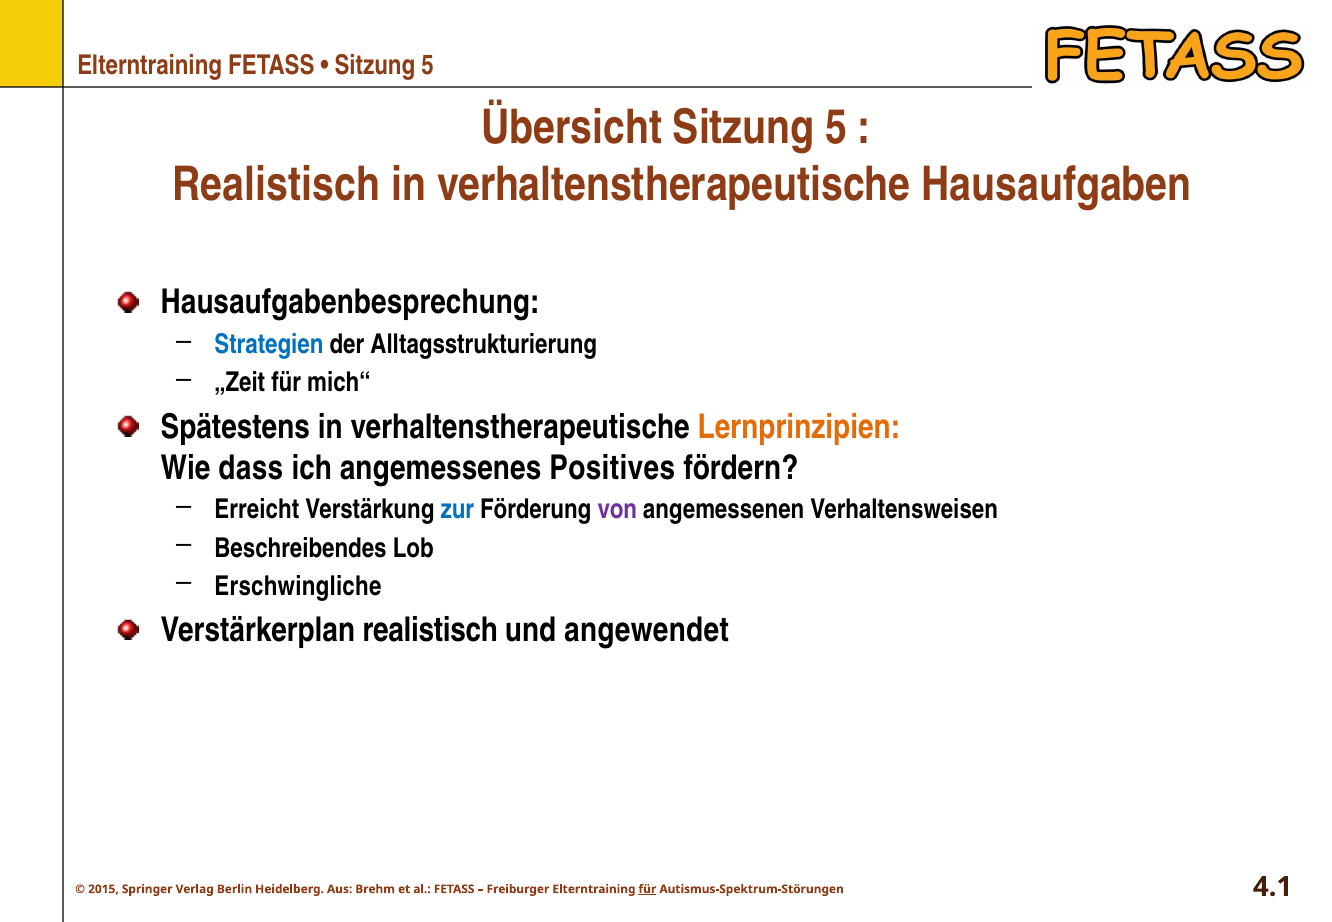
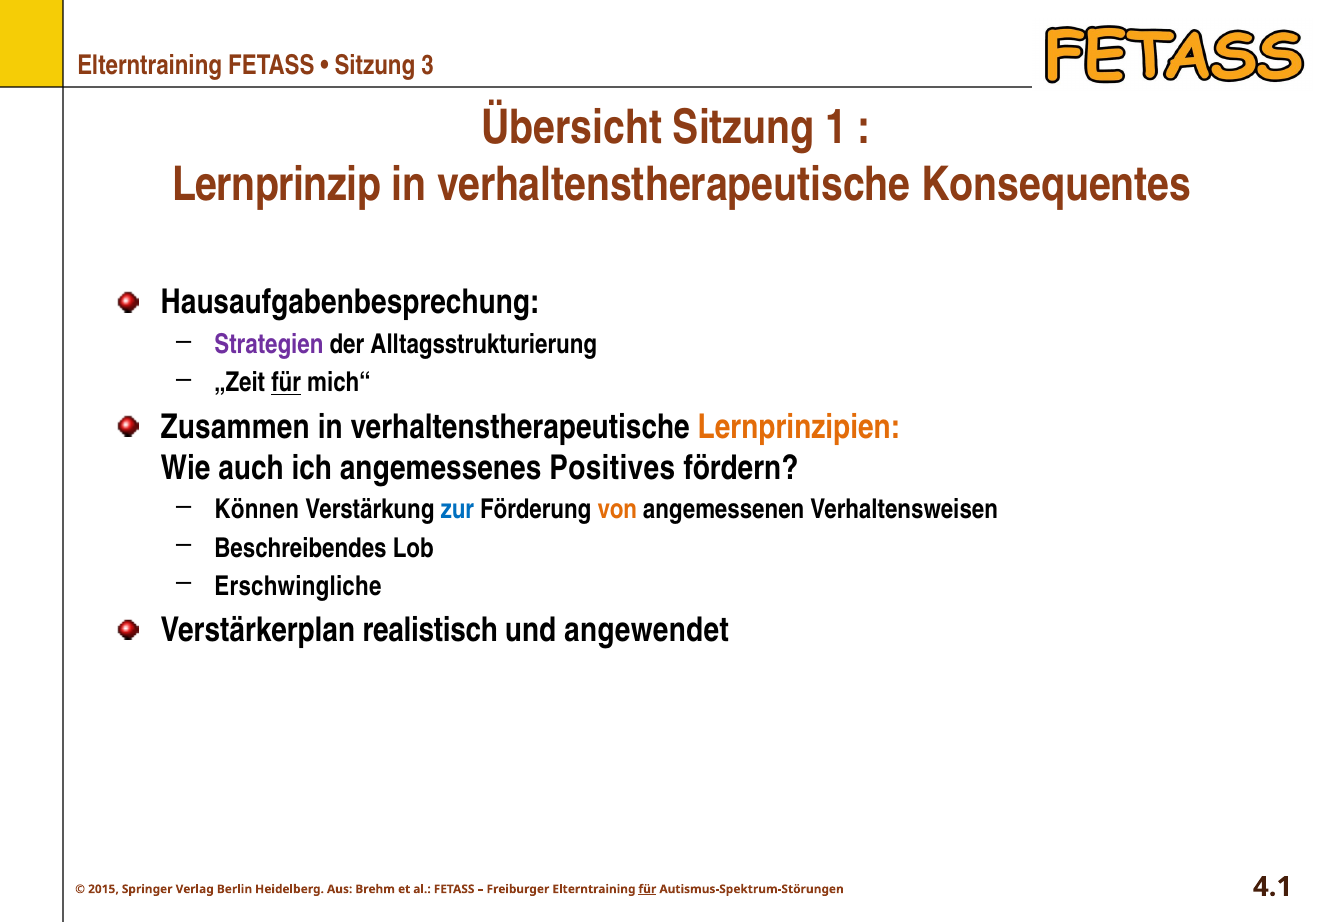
5 at (428, 66): 5 -> 3
Übersicht Sitzung 5: 5 -> 1
Realistisch at (276, 185): Realistisch -> Lernprinzip
Hausaufgaben: Hausaufgaben -> Konsequentes
Strategien colour: blue -> purple
für at (286, 383) underline: none -> present
Spätestens: Spätestens -> Zusammen
dass: dass -> auch
Erreicht: Erreicht -> Können
von colour: purple -> orange
